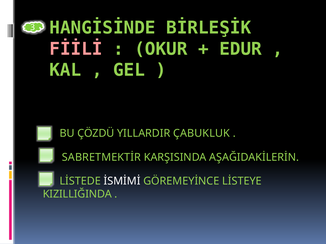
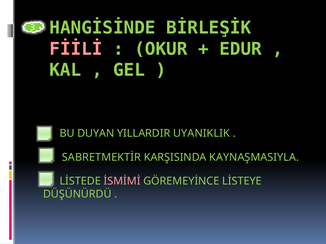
ÇÖZDÜ: ÇÖZDÜ -> DUYAN
ÇABUKLUK: ÇABUKLUK -> UYANIKLIK
AŞAĞIDAKİLERİN: AŞAĞIDAKİLERİN -> KAYNAŞMASIYLA
İSMİMİ colour: white -> pink
KIZILLIĞINDA: KIZILLIĞINDA -> DÜŞÜNÜRDÜ
